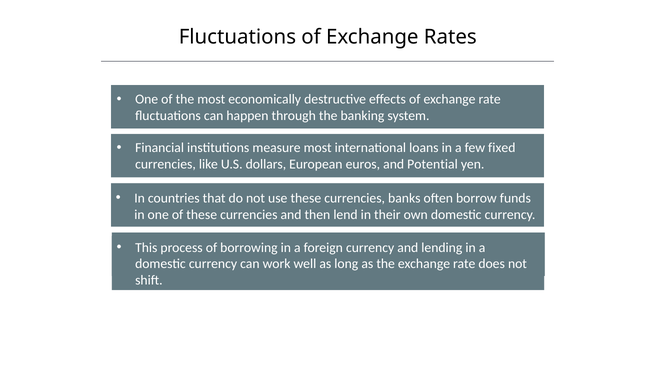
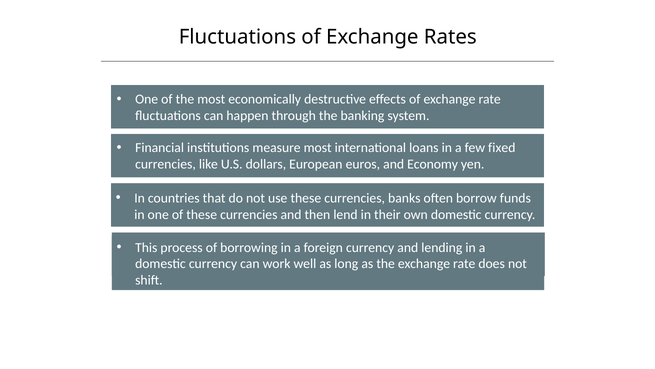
Potential: Potential -> Economy
